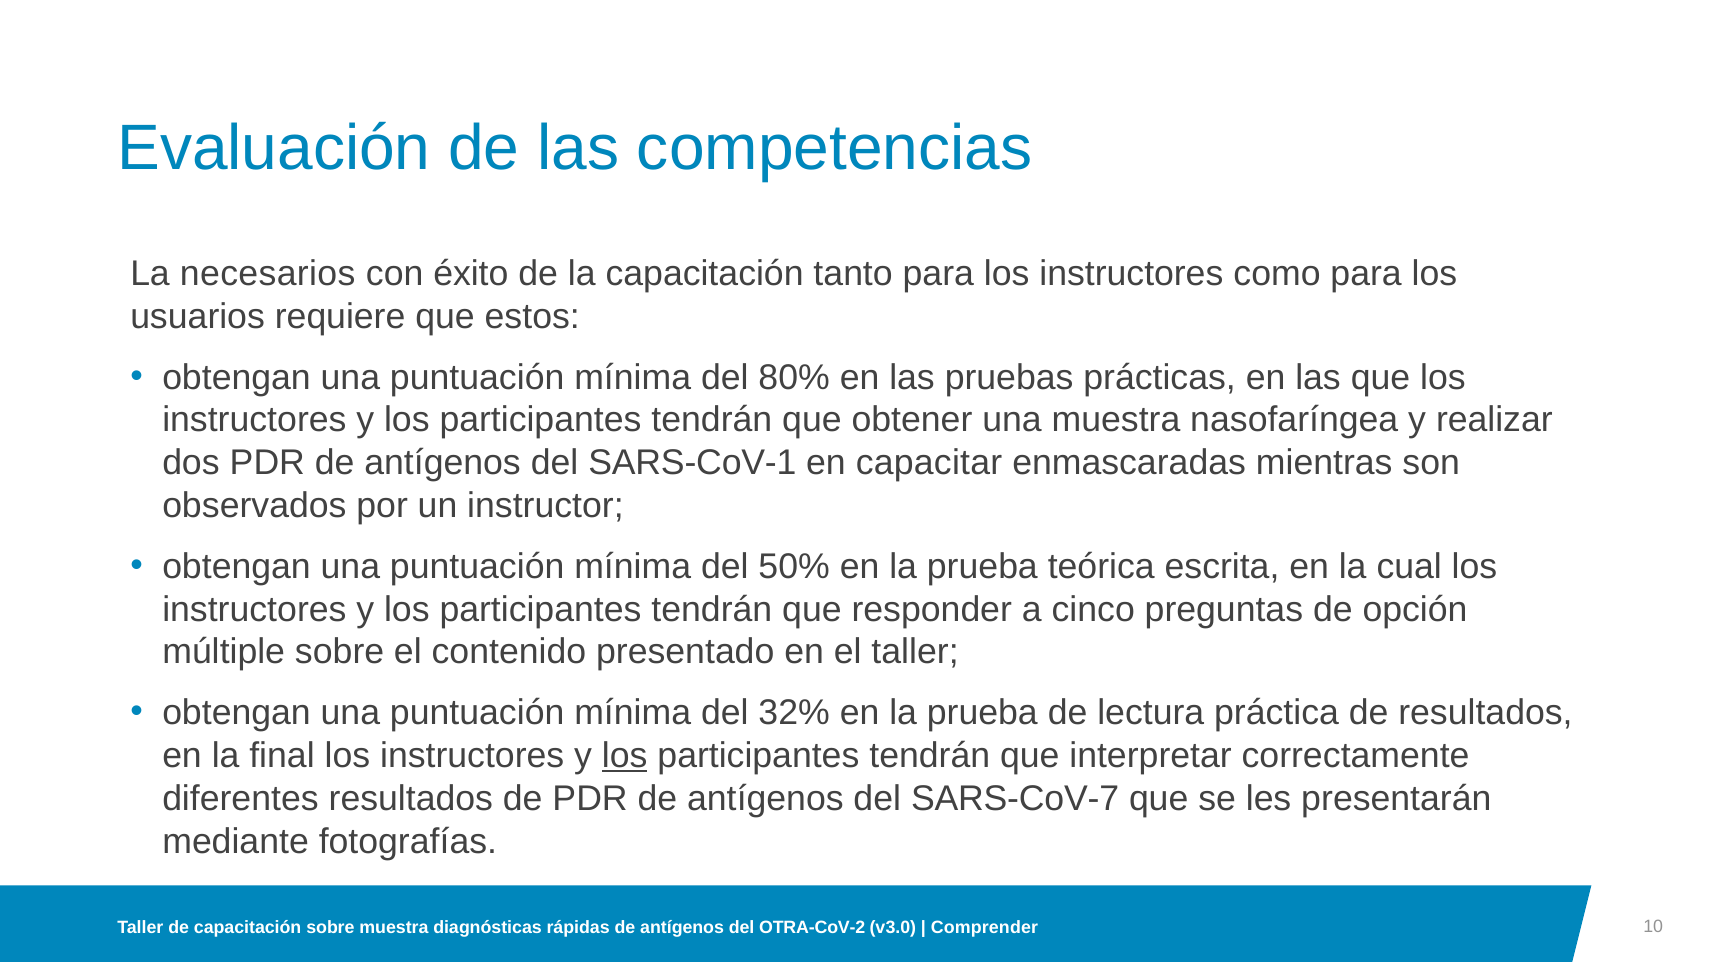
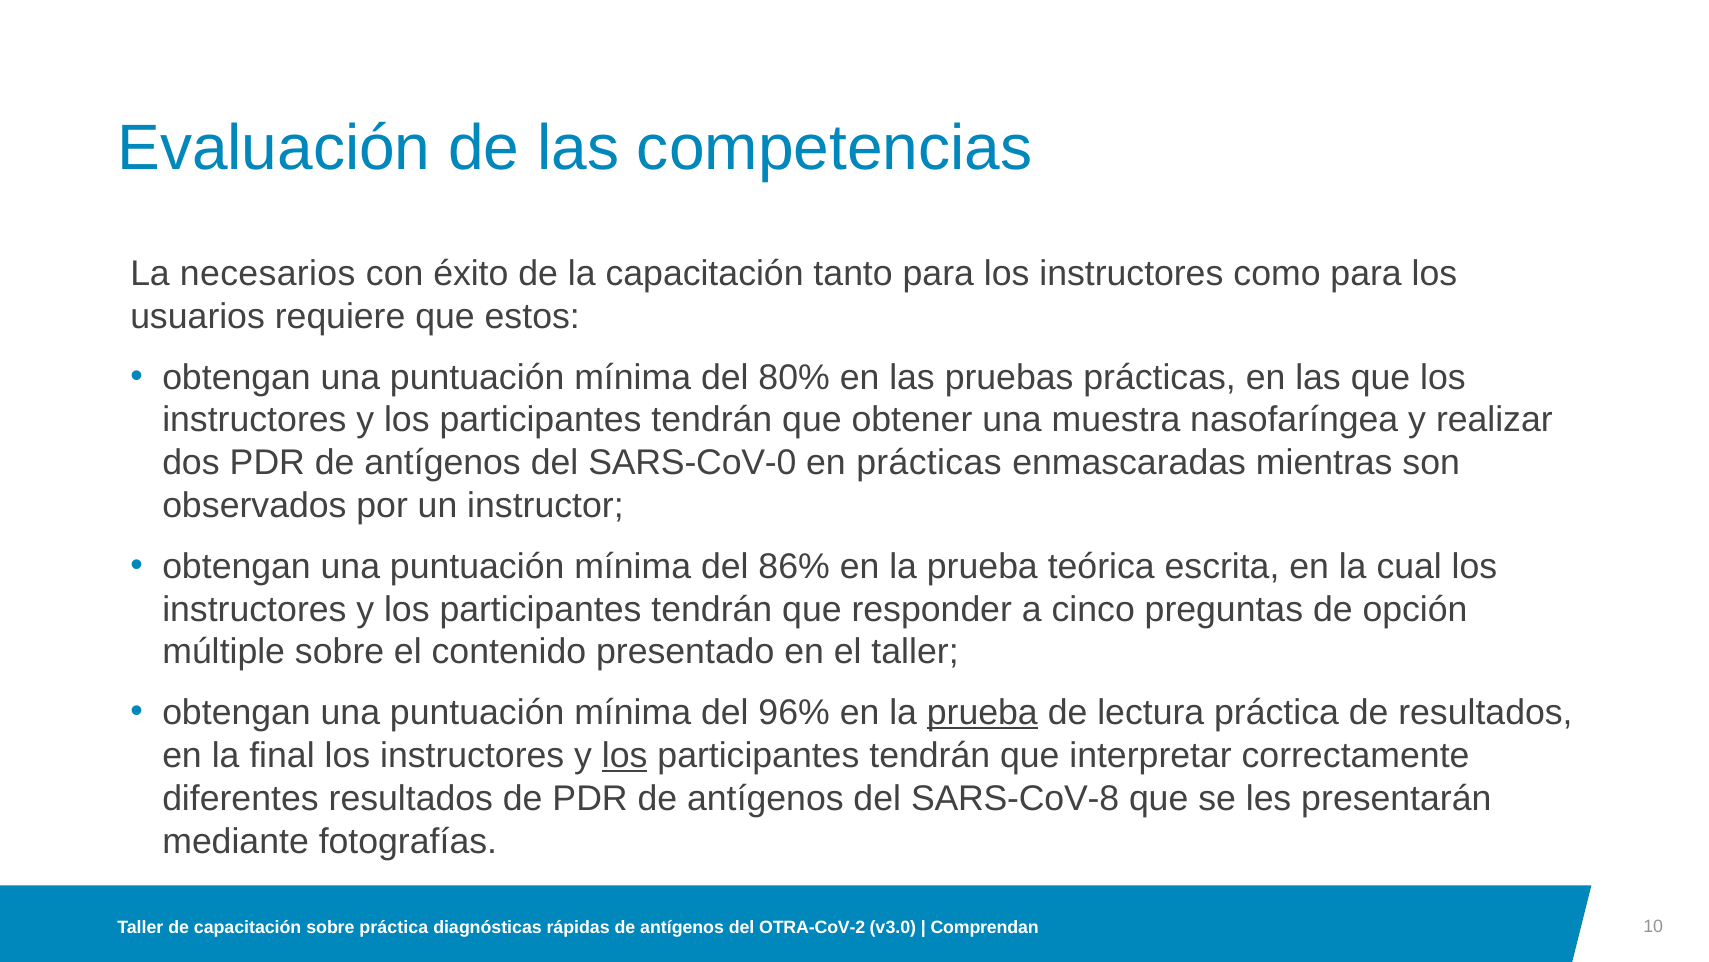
SARS-CoV-1: SARS-CoV-1 -> SARS-CoV-0
en capacitar: capacitar -> prácticas
50%: 50% -> 86%
32%: 32% -> 96%
prueba at (982, 712) underline: none -> present
SARS-CoV-7: SARS-CoV-7 -> SARS-CoV-8
sobre muestra: muestra -> práctica
Comprender: Comprender -> Comprendan
